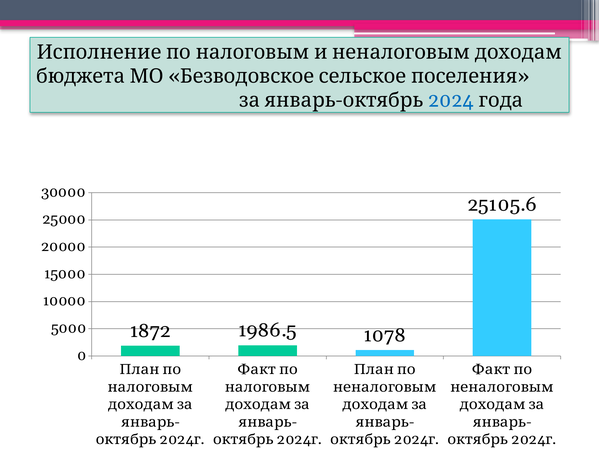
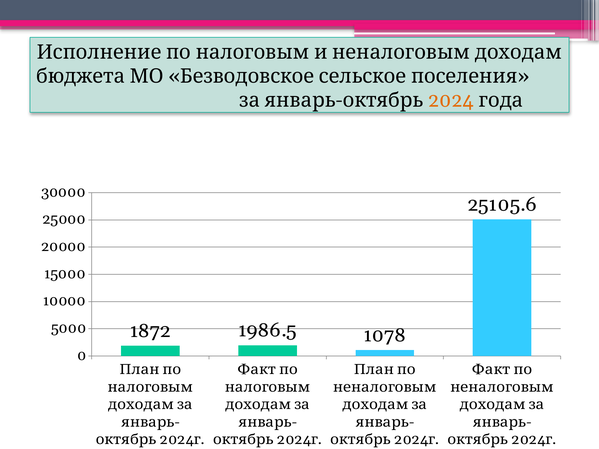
2024 at (451, 100) colour: blue -> orange
